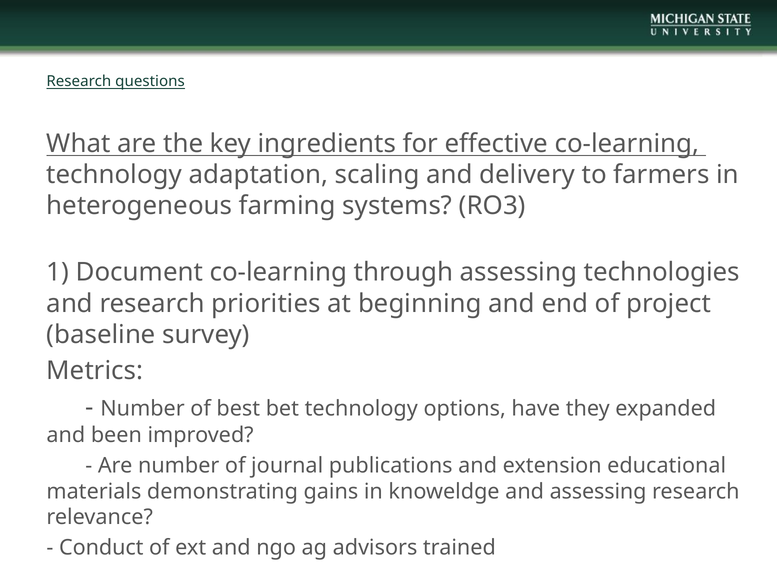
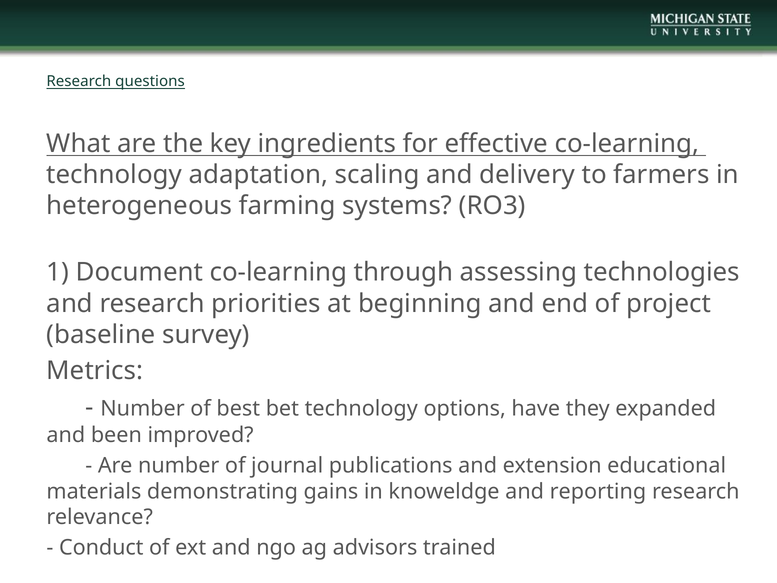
and assessing: assessing -> reporting
